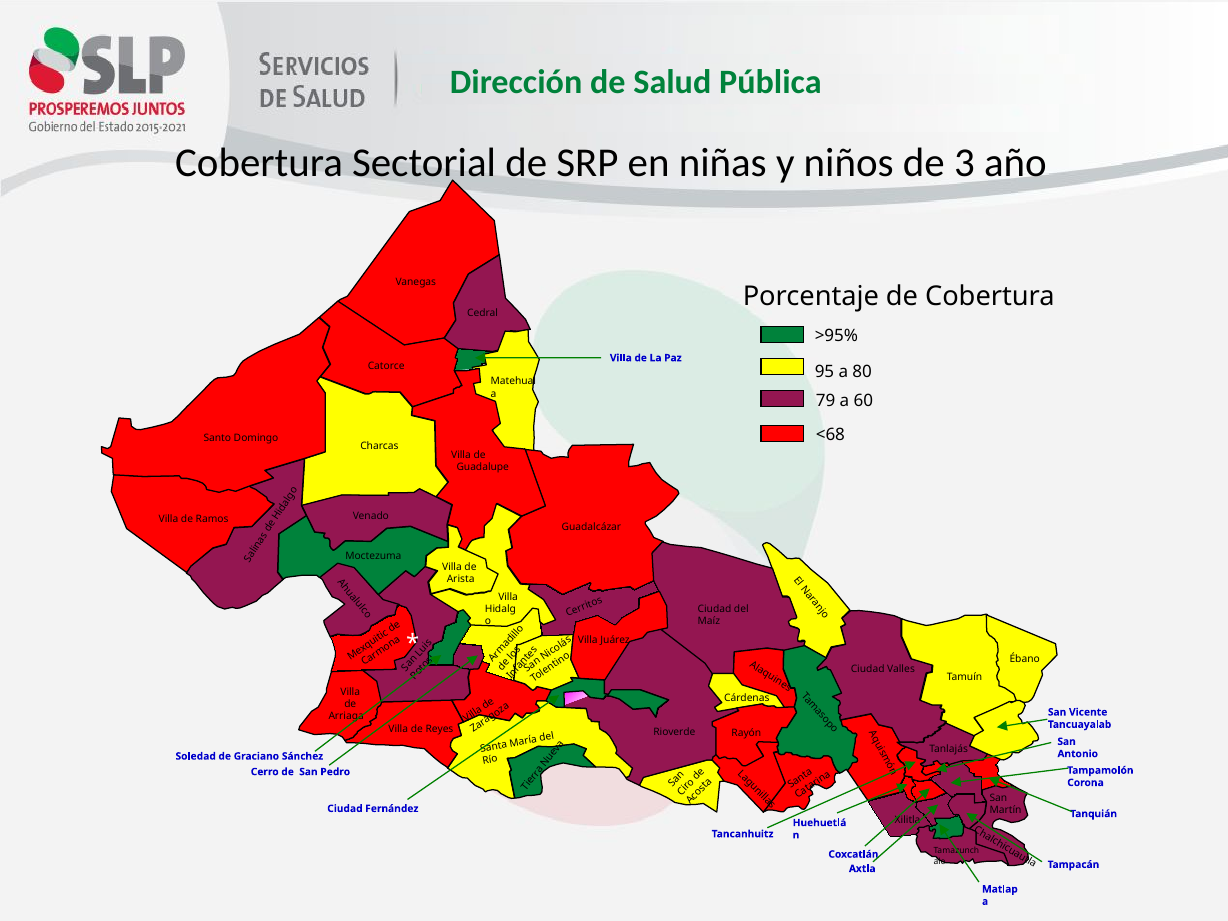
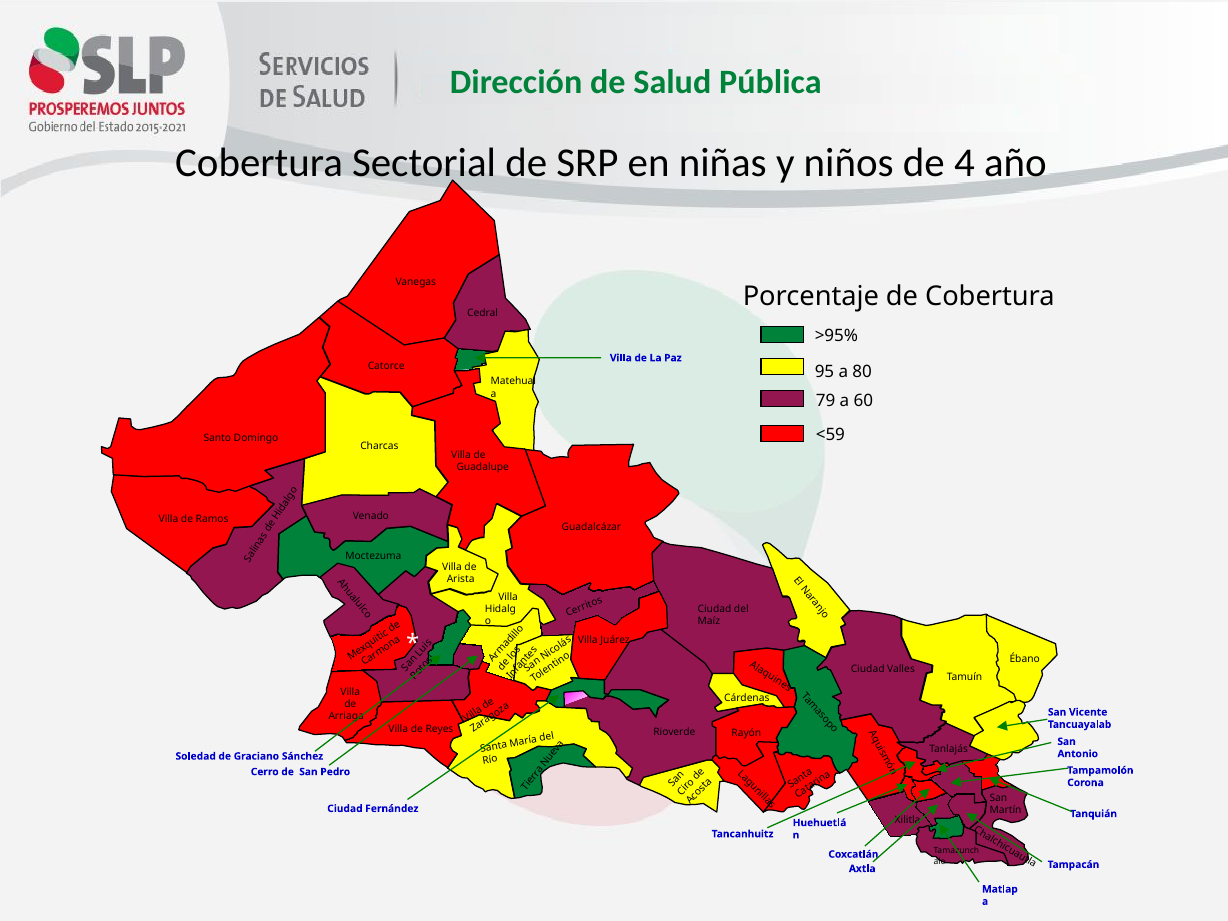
3: 3 -> 4
<68: <68 -> <59
